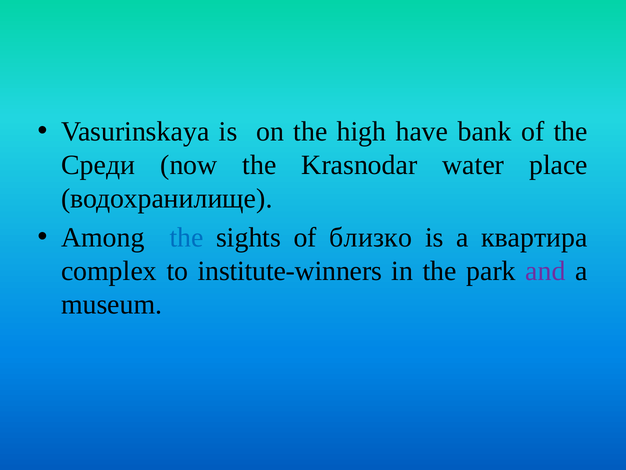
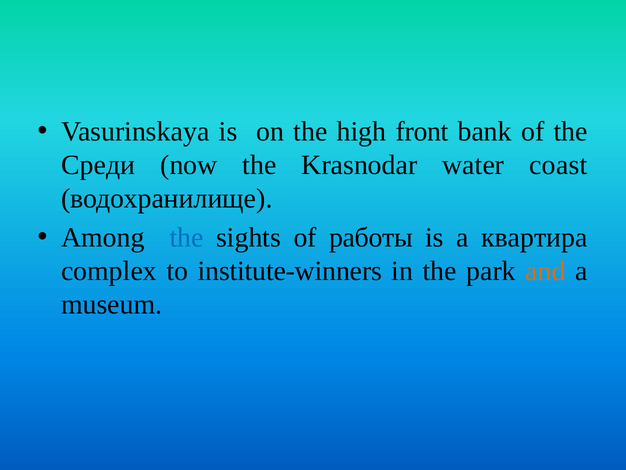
have: have -> front
place: place -> coast
близко: близко -> работы
and colour: purple -> orange
